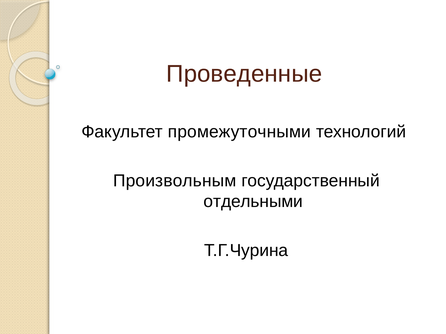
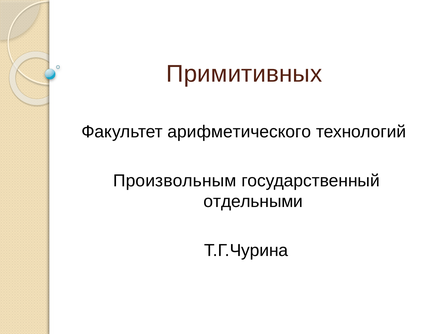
Проведенные: Проведенные -> Примитивных
промежуточными: промежуточными -> арифметического
